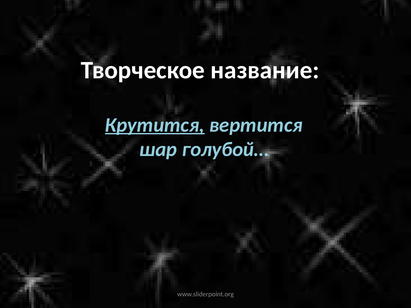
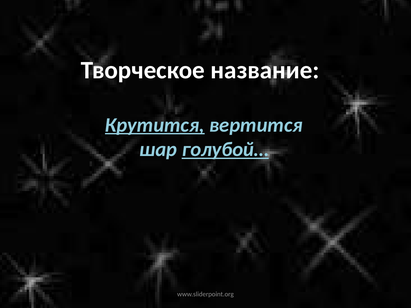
голубой… underline: none -> present
